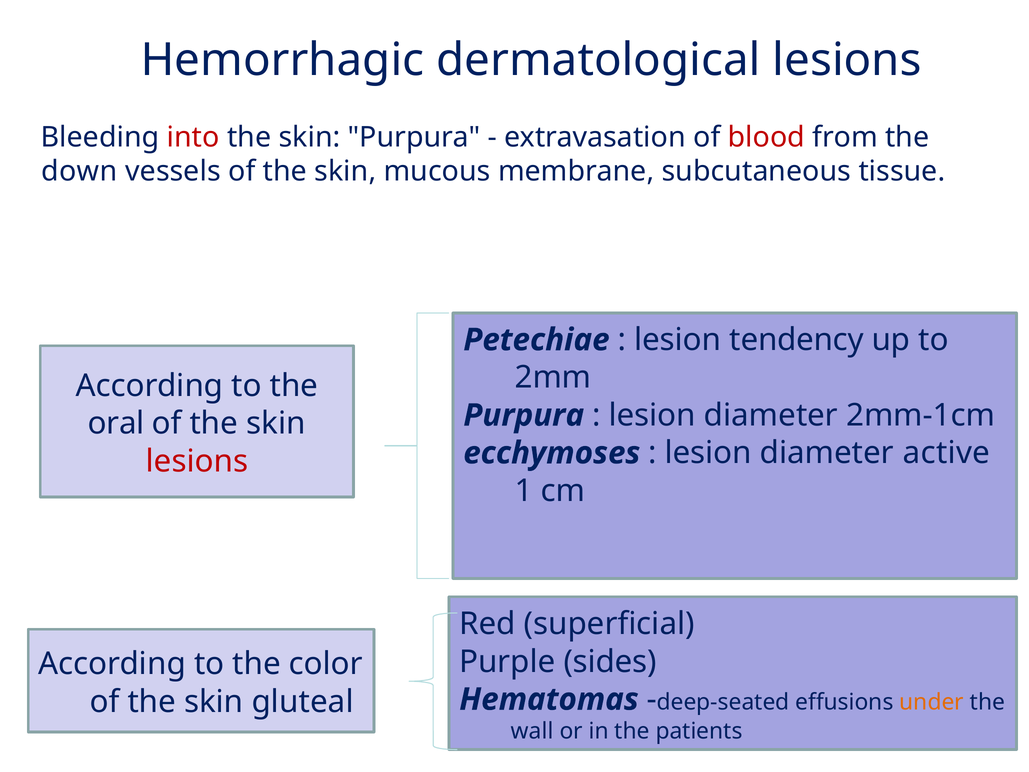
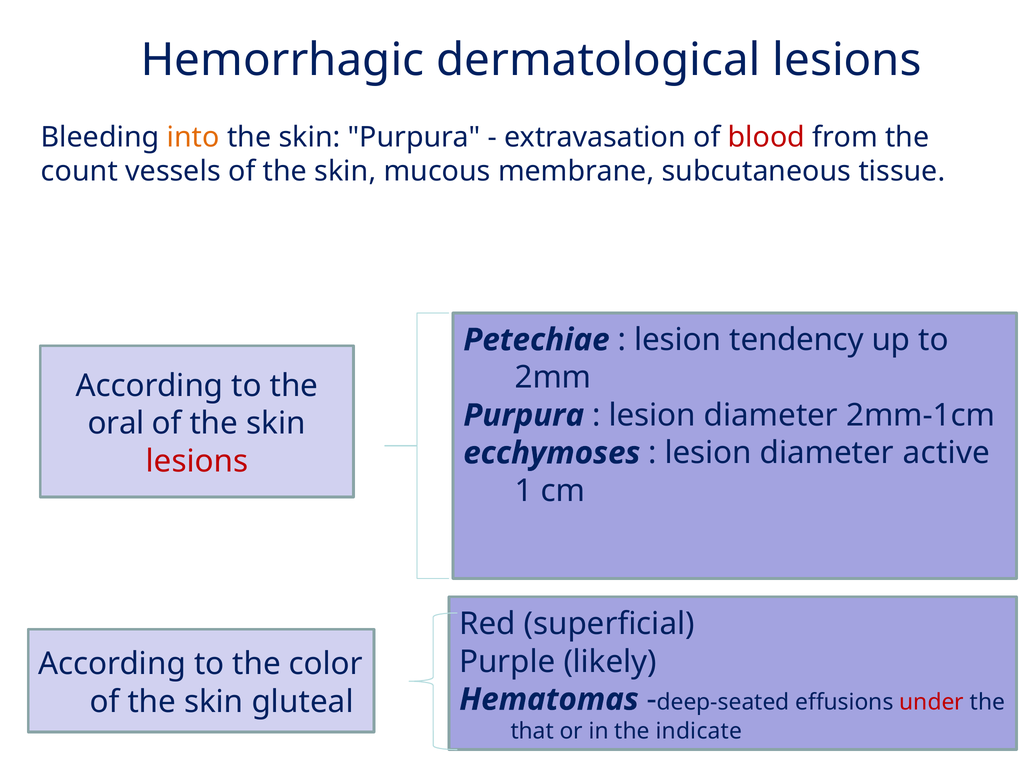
into colour: red -> orange
down: down -> count
sides: sides -> likely
under colour: orange -> red
wall: wall -> that
patients: patients -> indicate
